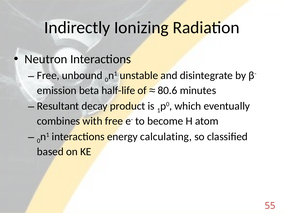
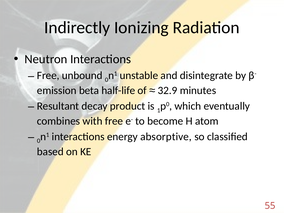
80.6: 80.6 -> 32.9
calculating: calculating -> absorptive
